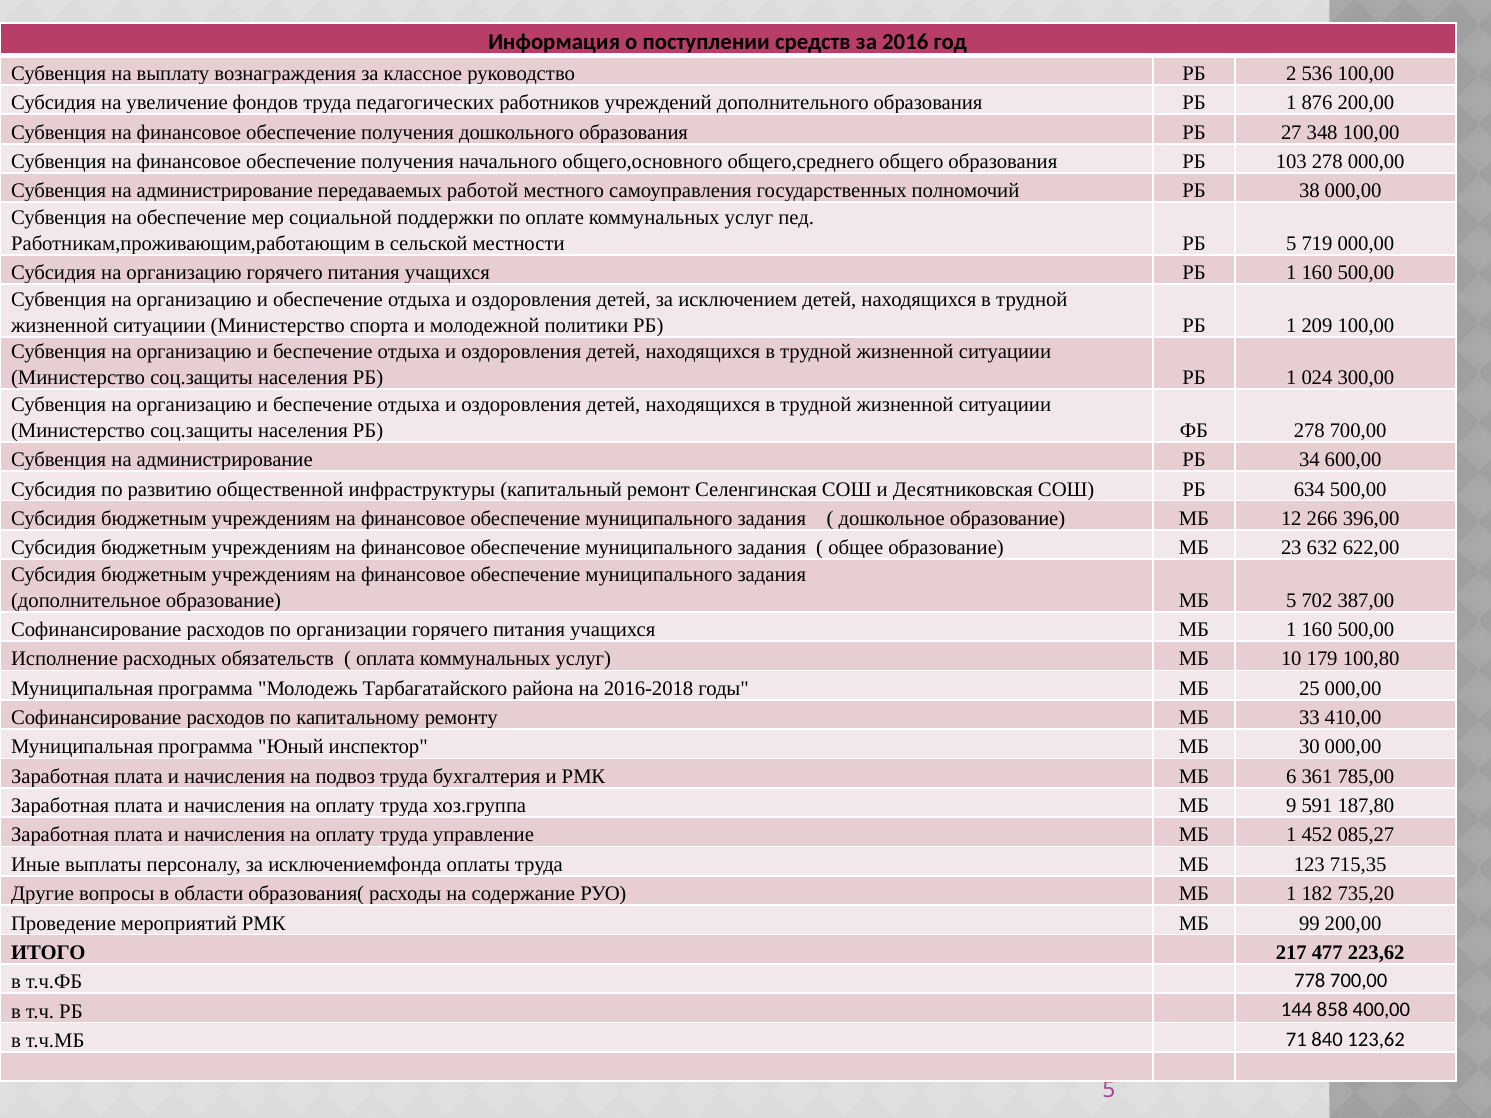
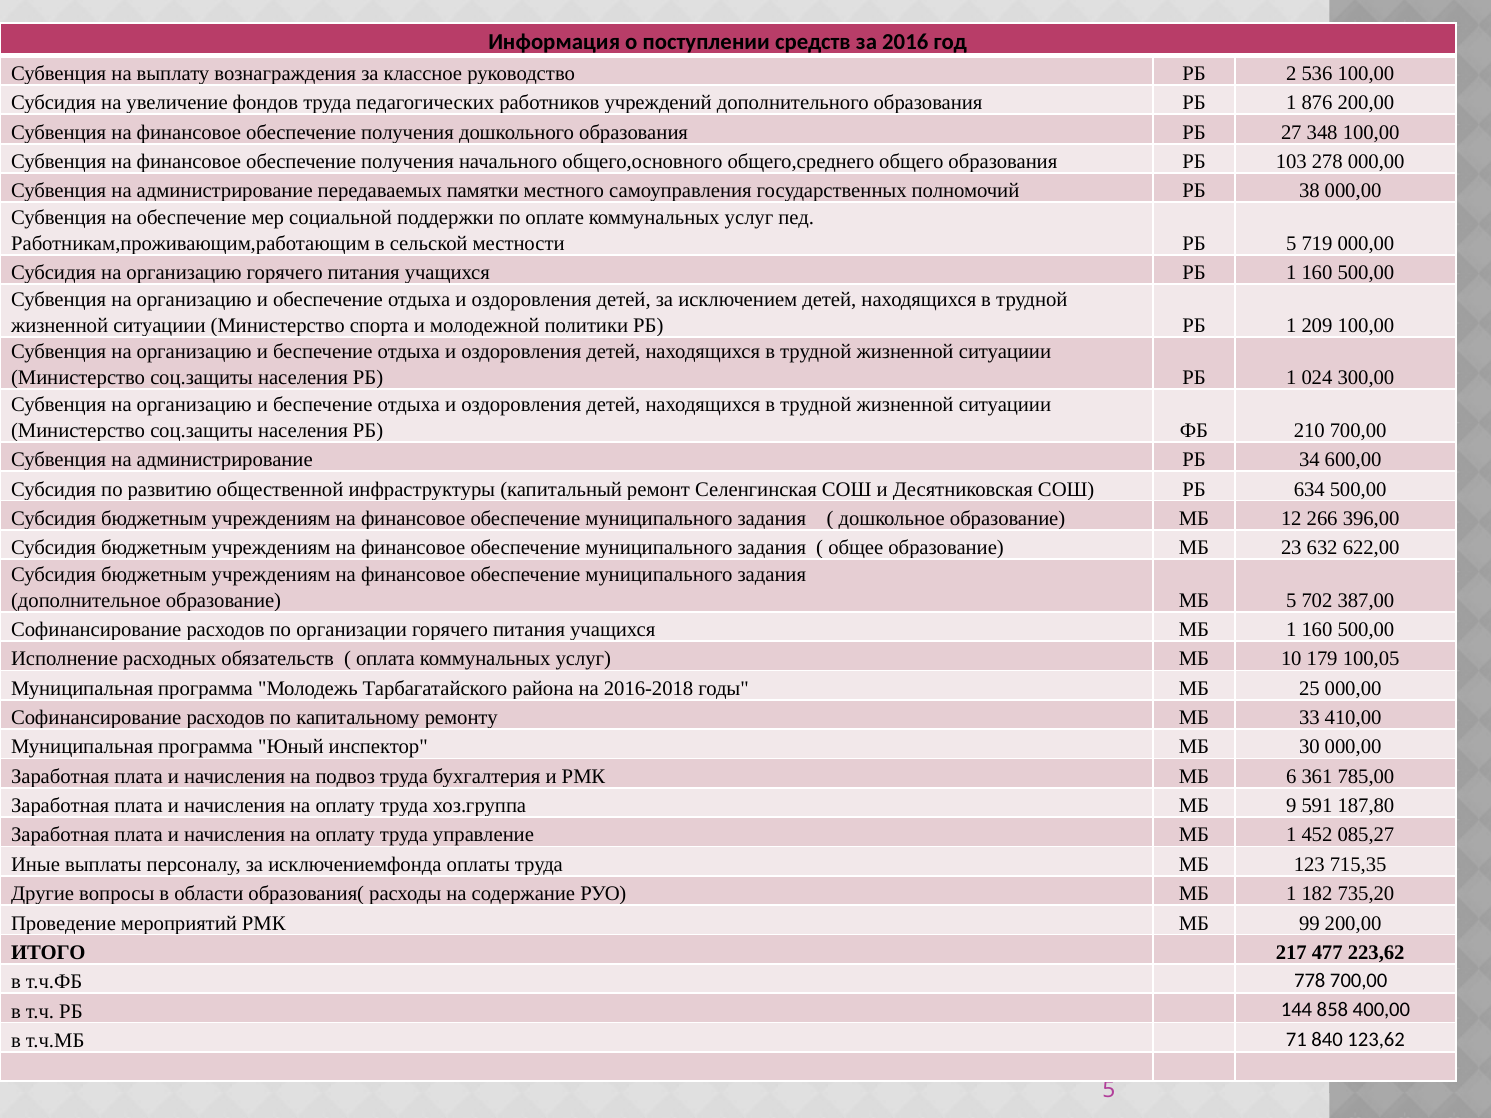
работой: работой -> памятки
ФБ 278: 278 -> 210
100,80: 100,80 -> 100,05
